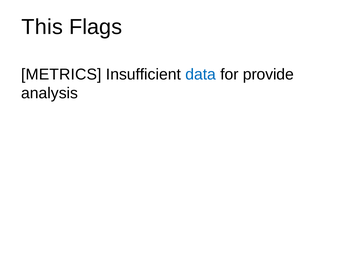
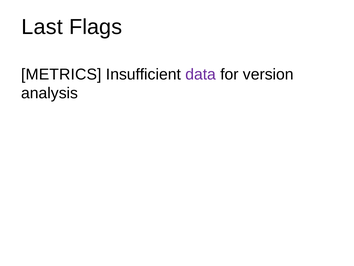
This: This -> Last
data colour: blue -> purple
provide: provide -> version
